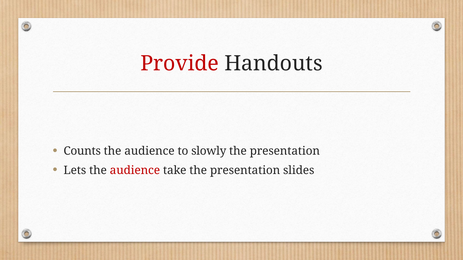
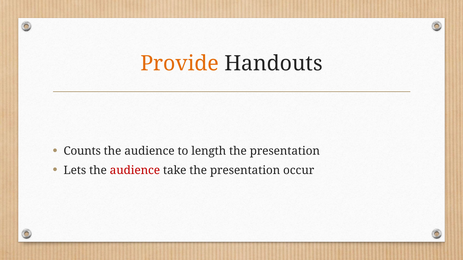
Provide colour: red -> orange
slowly: slowly -> length
slides: slides -> occur
